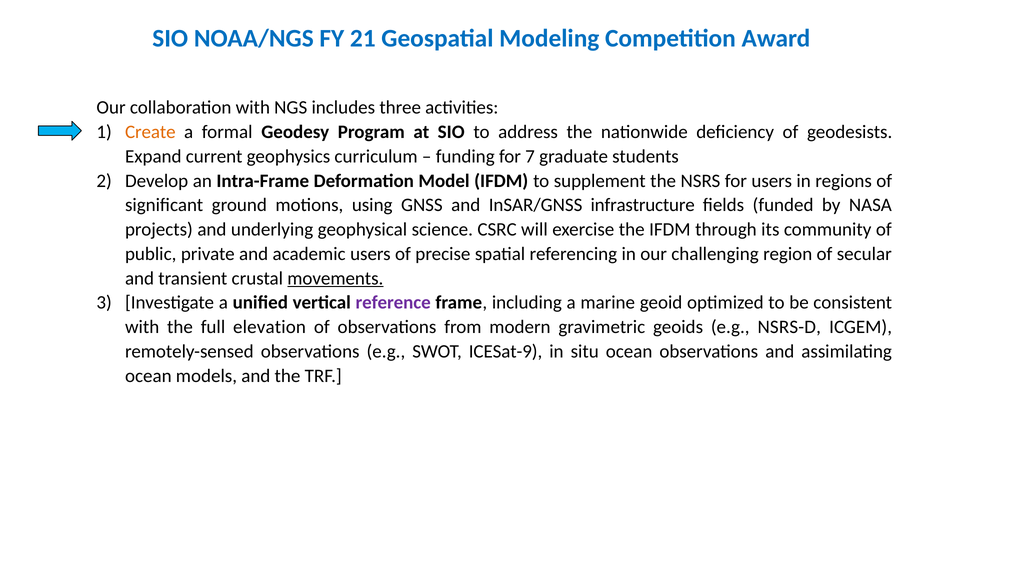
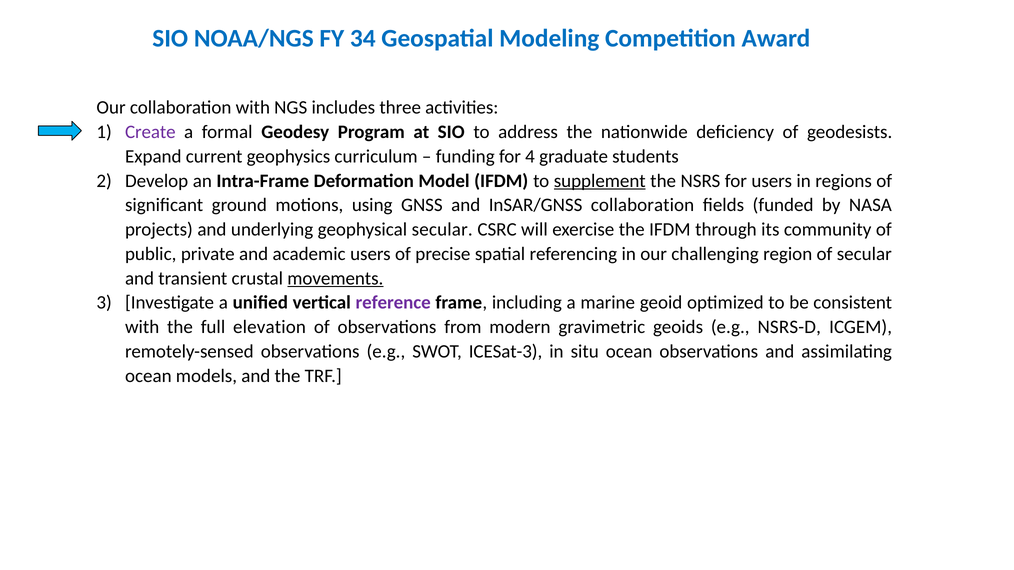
21: 21 -> 34
Create colour: orange -> purple
7: 7 -> 4
supplement underline: none -> present
InSAR/GNSS infrastructure: infrastructure -> collaboration
geophysical science: science -> secular
ICESat-9: ICESat-9 -> ICESat-3
